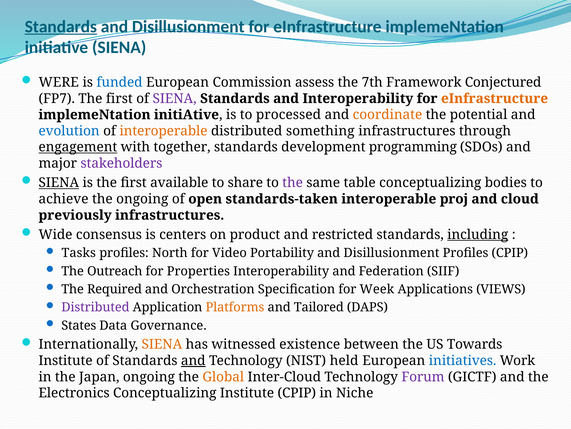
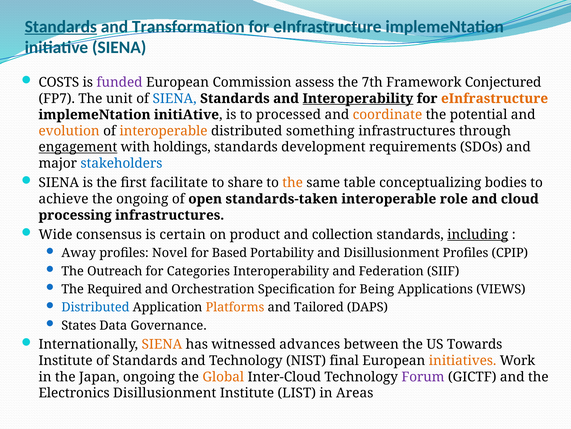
Disillusionment at (188, 27): Disillusionment -> Transformation
WERE: WERE -> COSTS
funded colour: blue -> purple
FP7 The first: first -> unit
SIENA at (175, 98) colour: purple -> blue
Interoperability at (358, 98) underline: none -> present
evolution colour: blue -> orange
together: together -> holdings
programming: programming -> requirements
stakeholders colour: purple -> blue
SIENA at (59, 182) underline: present -> none
available: available -> facilitate
the at (293, 182) colour: purple -> orange
proj: proj -> role
previously: previously -> processing
centers: centers -> certain
restricted: restricted -> collection
Tasks: Tasks -> Away
North: North -> Novel
Video: Video -> Based
Properties: Properties -> Categories
Week: Week -> Being
Distributed at (95, 307) colour: purple -> blue
existence: existence -> advances
and at (193, 360) underline: present -> none
held: held -> final
initiatives colour: blue -> orange
Electronics Conceptualizing: Conceptualizing -> Disillusionment
Institute CPIP: CPIP -> LIST
Niche: Niche -> Areas
